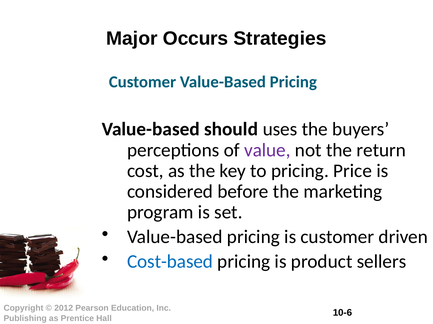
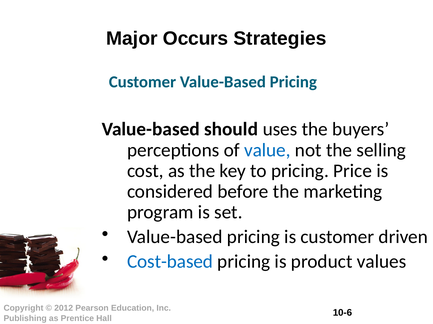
value colour: purple -> blue
return: return -> selling
sellers: sellers -> values
